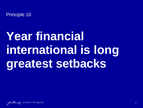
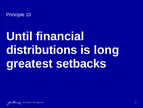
Year: Year -> Until
international: international -> distributions
